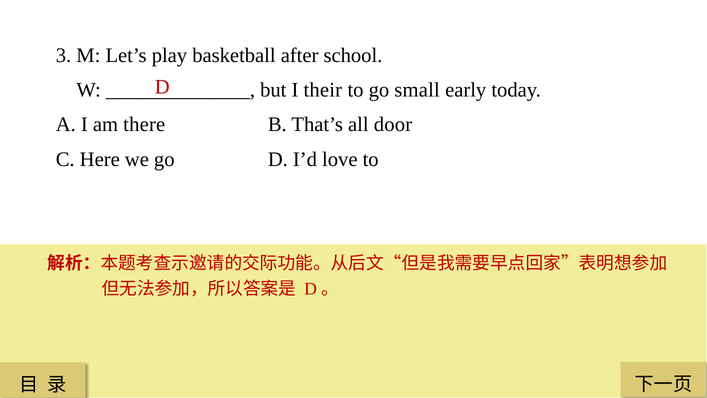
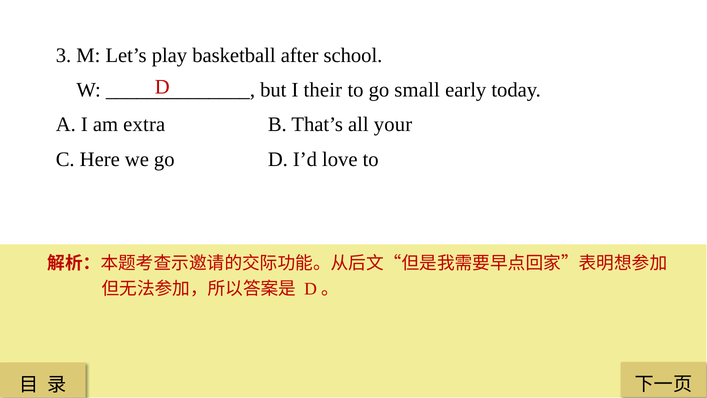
there: there -> extra
door: door -> your
